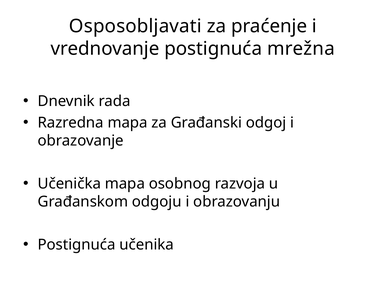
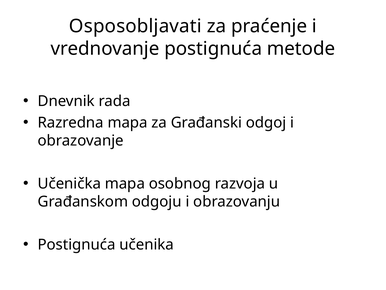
mrežna: mrežna -> metode
